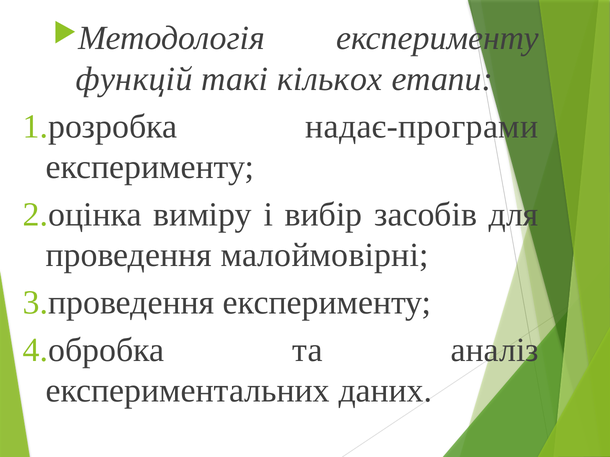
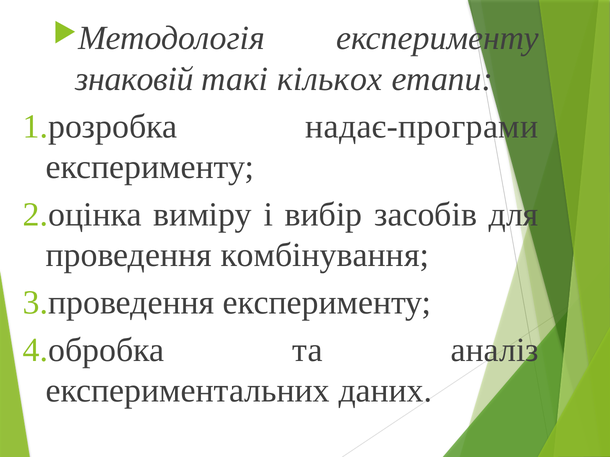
функцій: функцій -> знаковій
малоймовірні: малоймовірні -> комбінування
